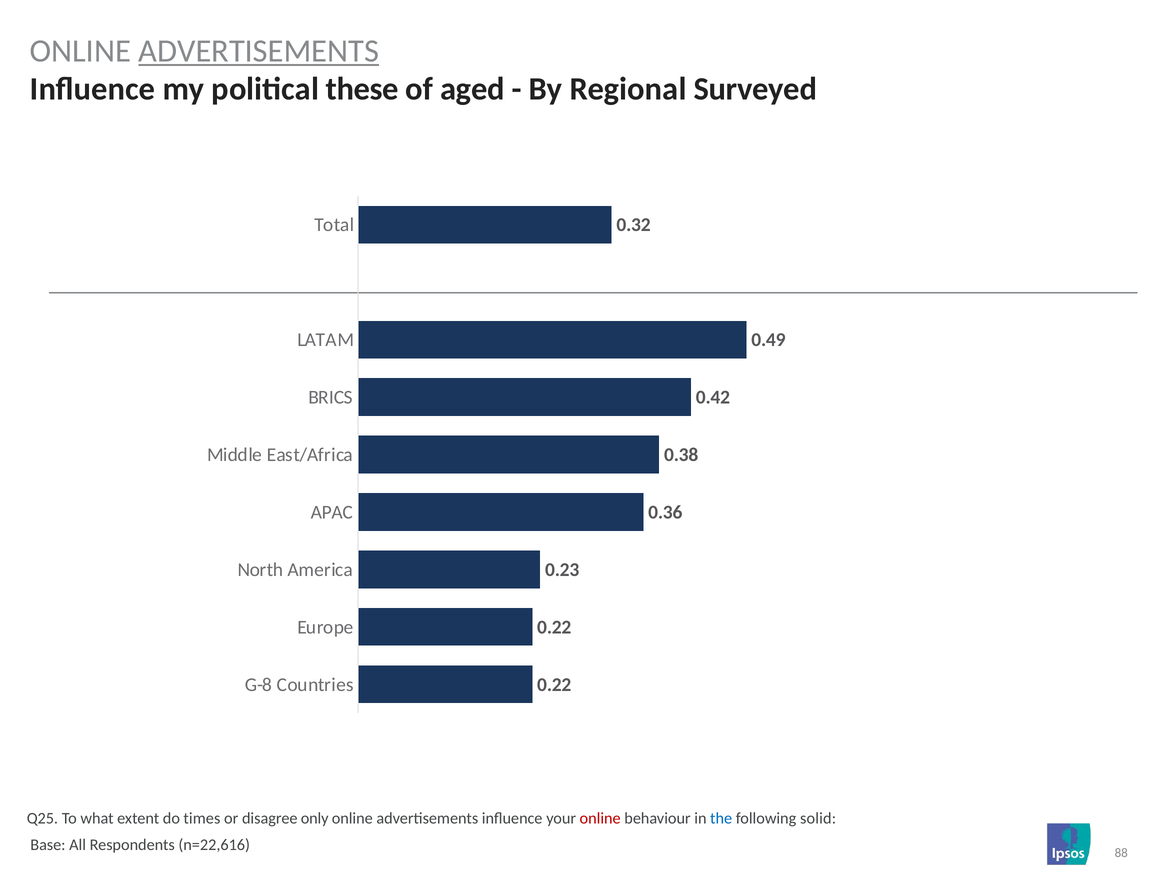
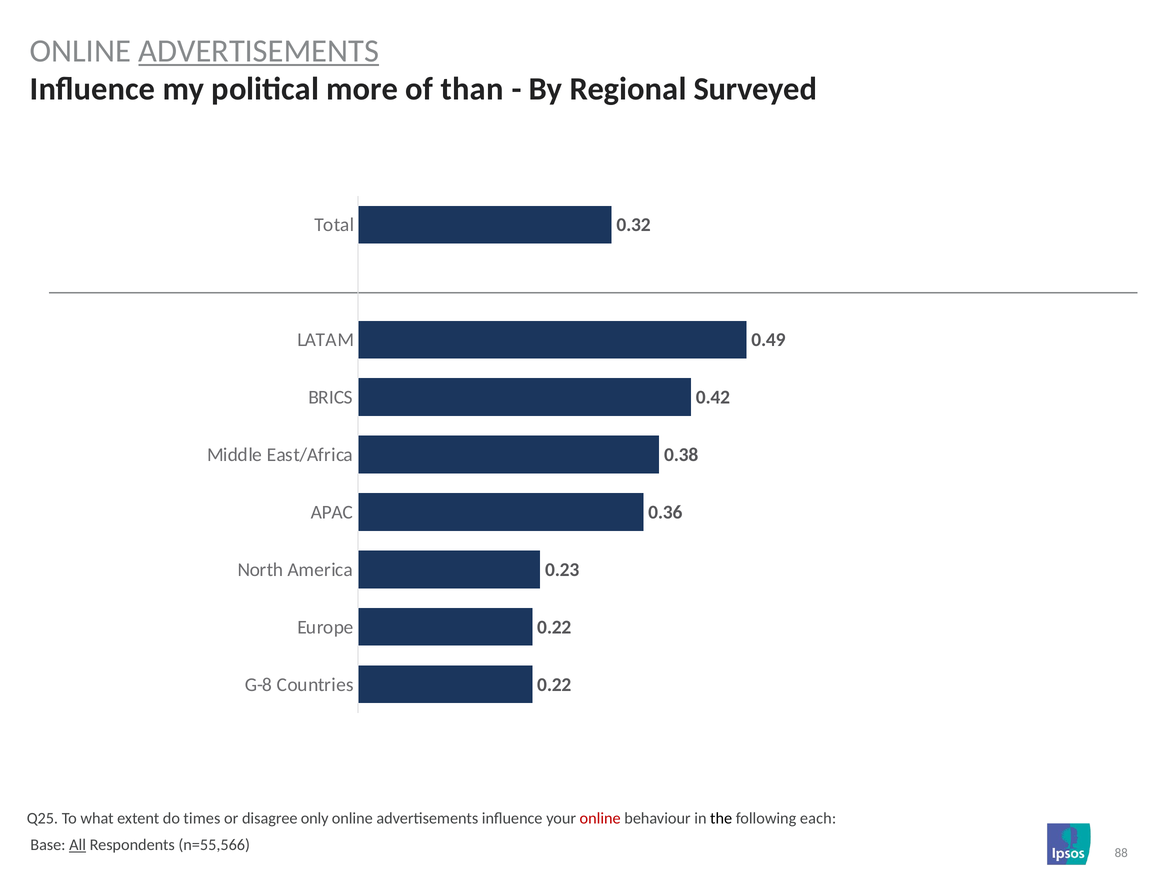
these: these -> more
aged: aged -> than
the colour: blue -> black
solid: solid -> each
All underline: none -> present
n=22,616: n=22,616 -> n=55,566
